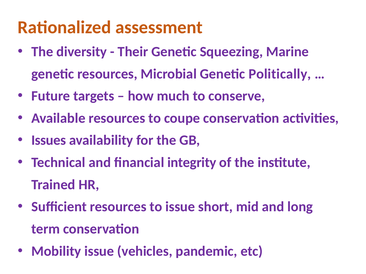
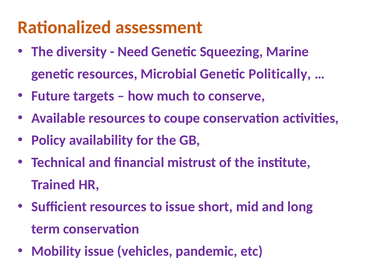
Their: Their -> Need
Issues: Issues -> Policy
integrity: integrity -> mistrust
